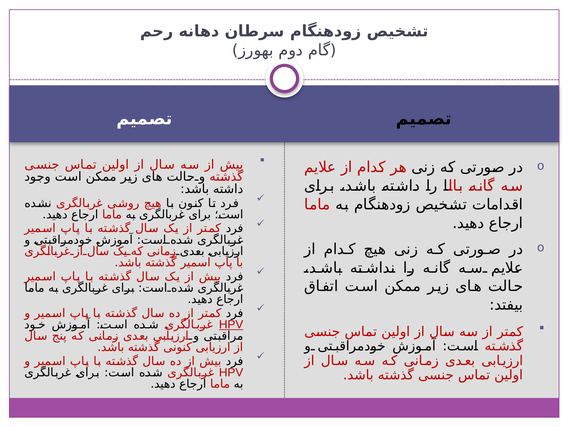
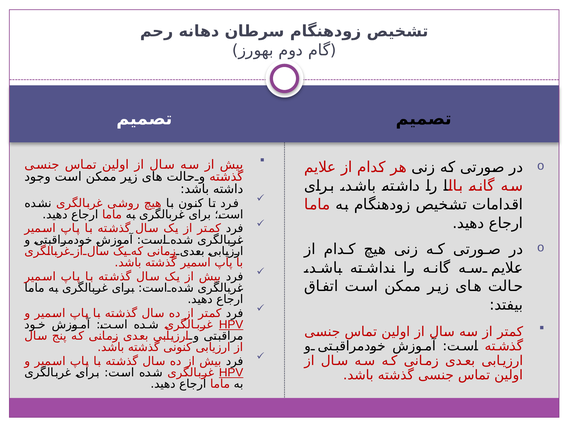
HPV at (231, 372) underline: none -> present
